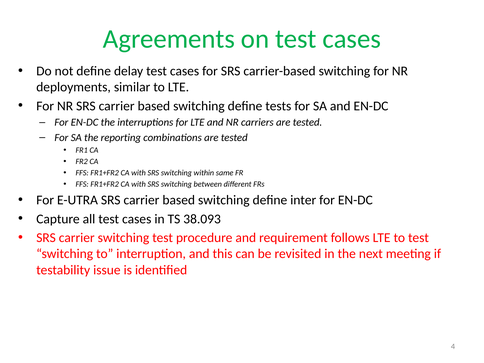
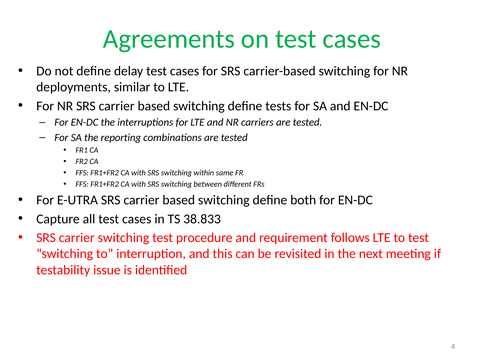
inter: inter -> both
38.093: 38.093 -> 38.833
